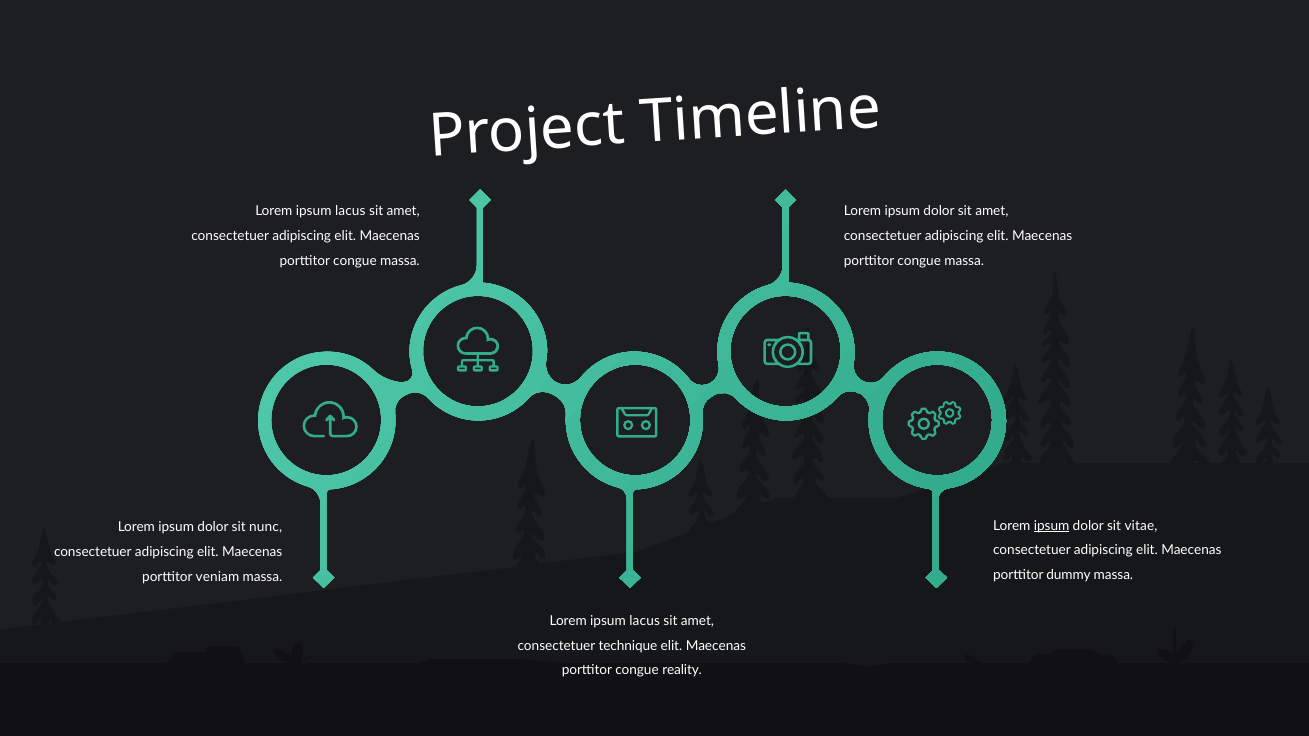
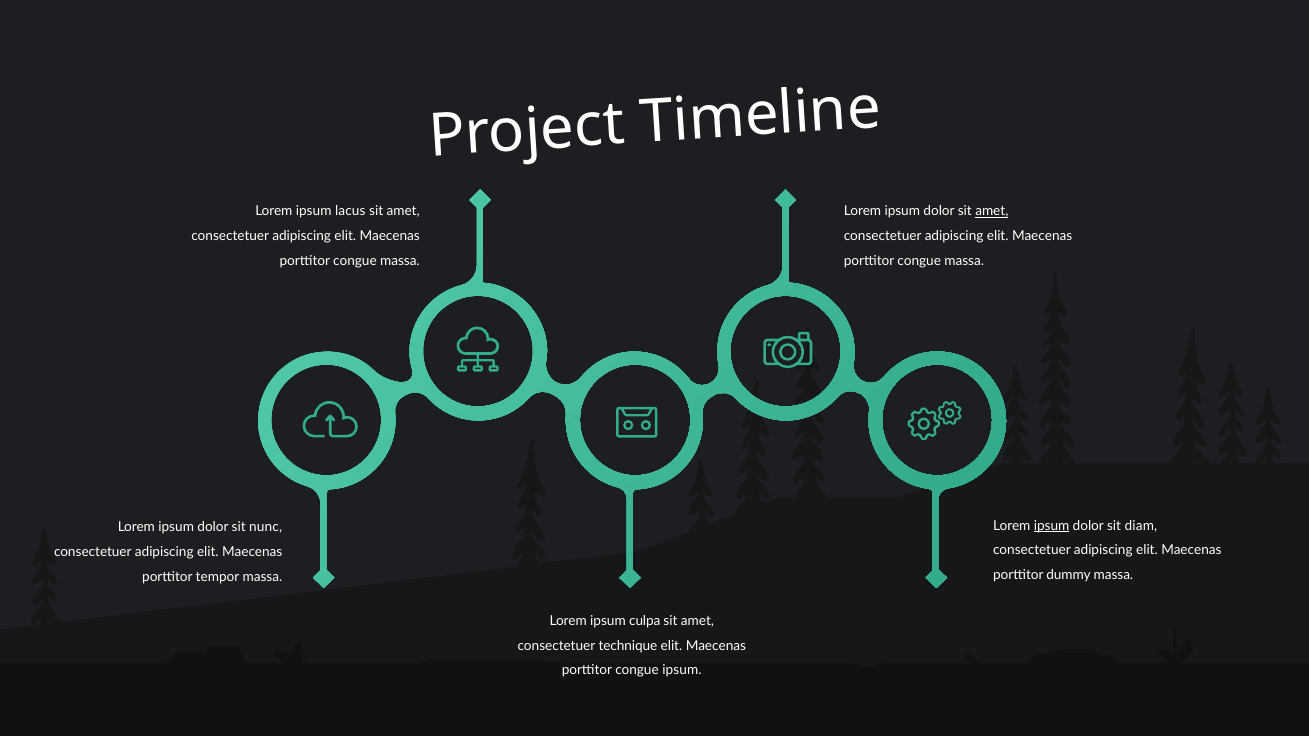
amet at (992, 212) underline: none -> present
vitae: vitae -> diam
veniam: veniam -> tempor
lacus at (645, 621): lacus -> culpa
congue reality: reality -> ipsum
